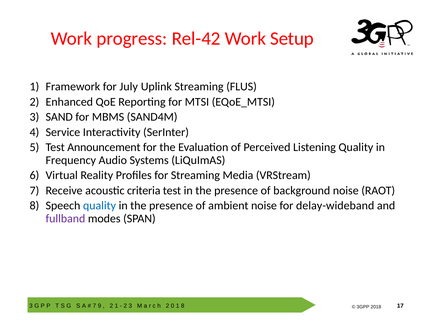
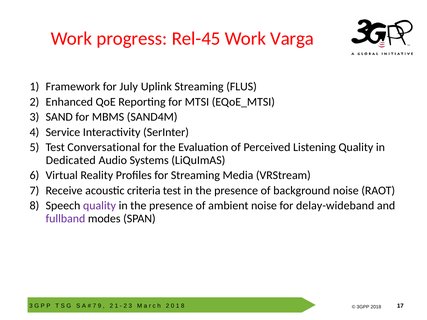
Rel-42: Rel-42 -> Rel-45
Setup: Setup -> Varga
Announcement: Announcement -> Conversational
Frequency: Frequency -> Dedicated
quality at (100, 206) colour: blue -> purple
